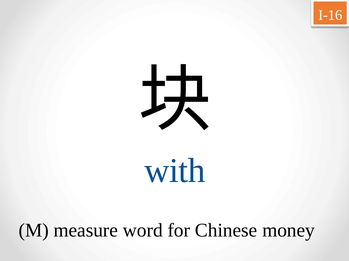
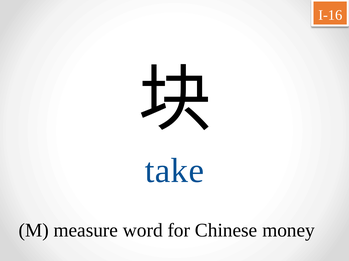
with: with -> take
